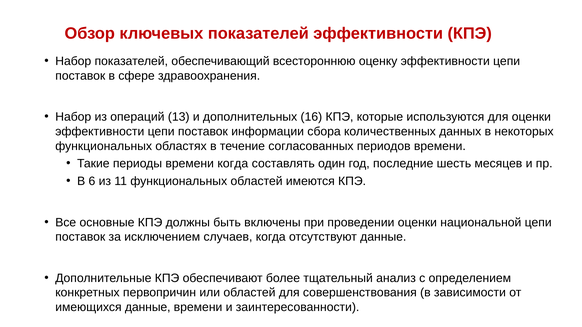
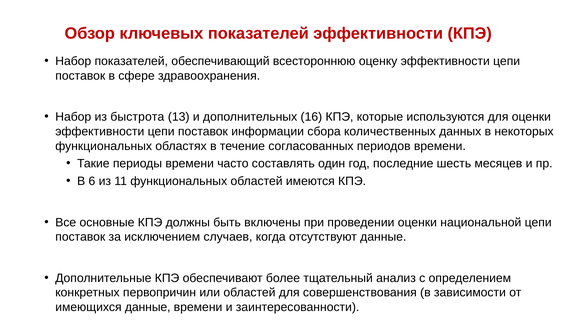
операций: операций -> быстрота
времени когда: когда -> часто
